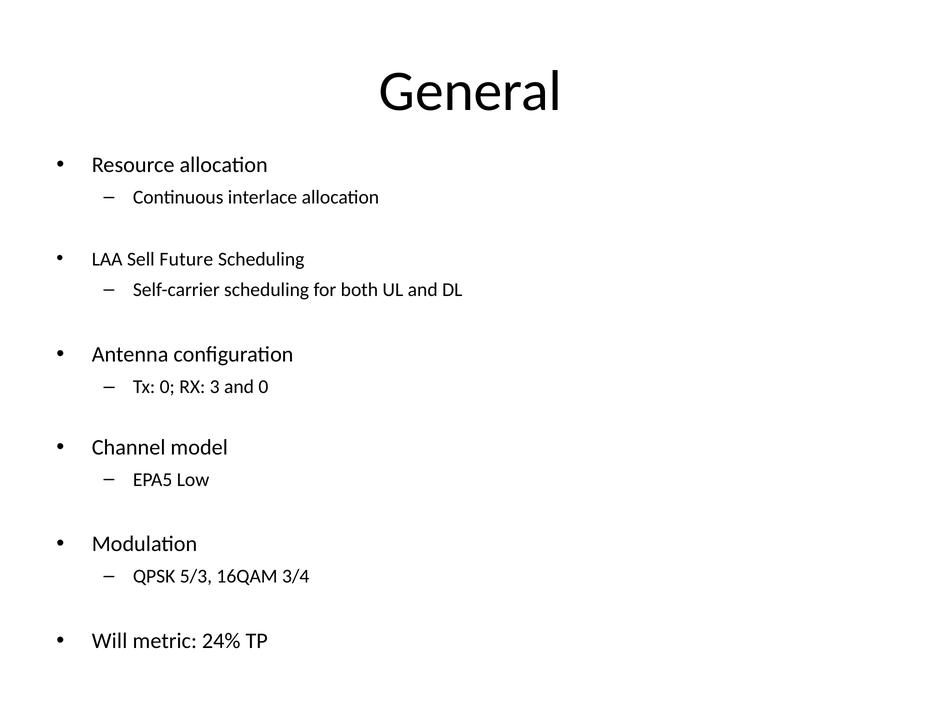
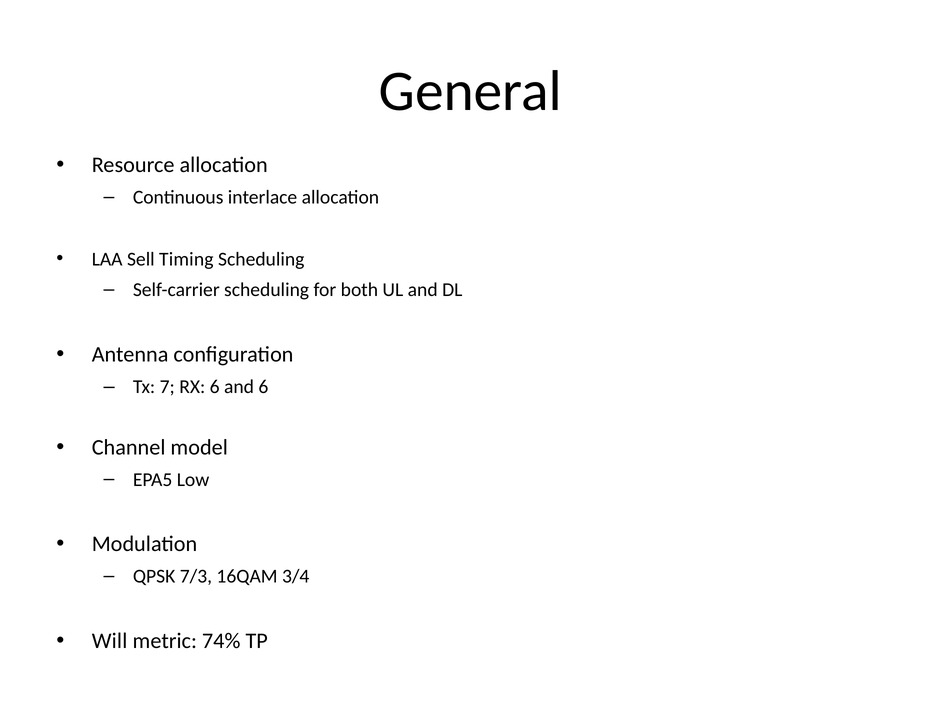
Future: Future -> Timing
Tx 0: 0 -> 7
RX 3: 3 -> 6
and 0: 0 -> 6
5/3: 5/3 -> 7/3
24%: 24% -> 74%
